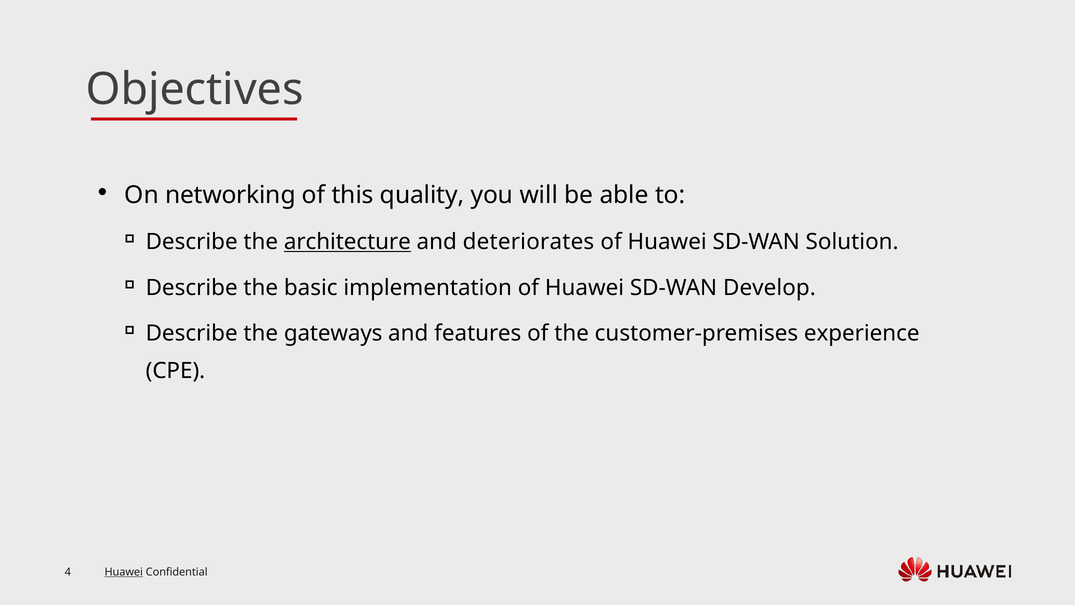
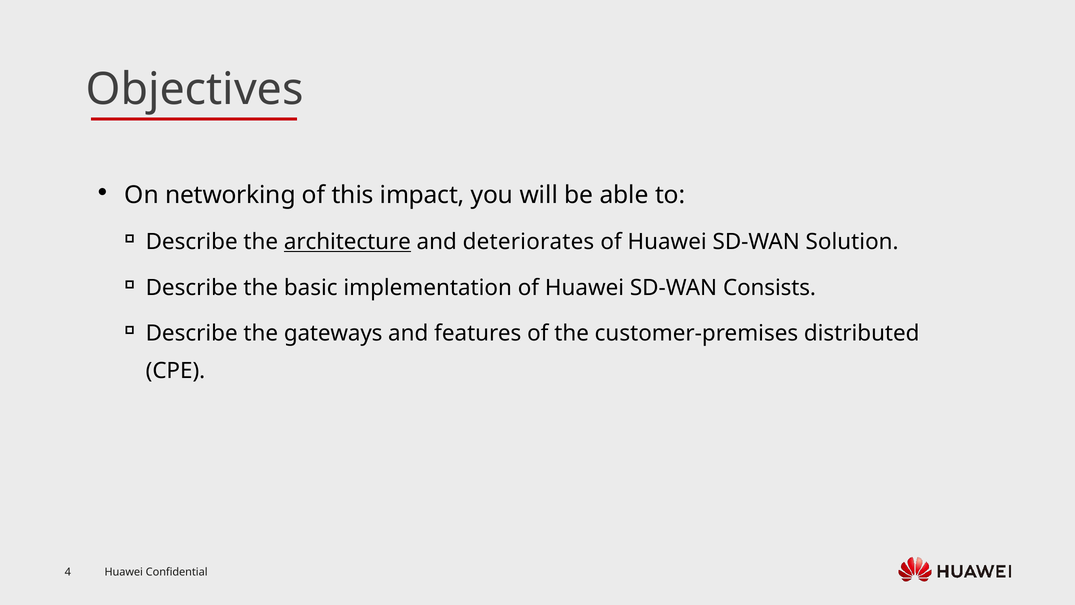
quality: quality -> impact
Develop: Develop -> Consists
experience: experience -> distributed
Huawei at (124, 572) underline: present -> none
